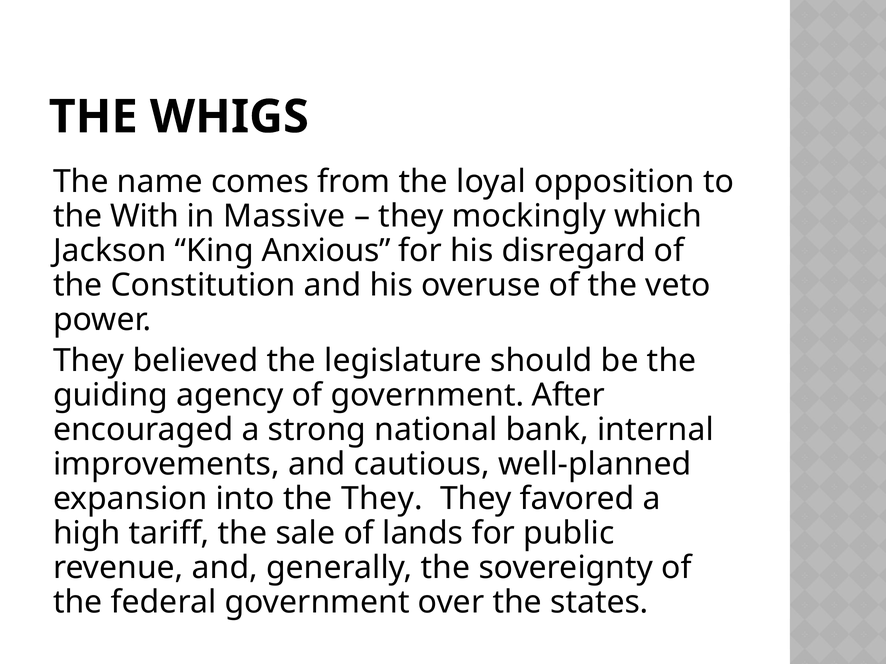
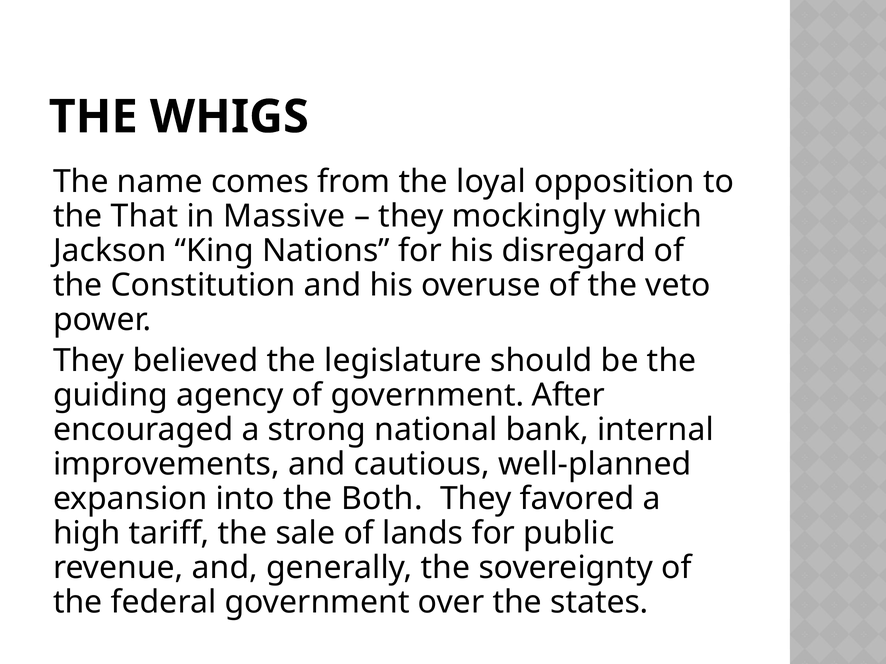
With: With -> That
Anxious: Anxious -> Nations
the They: They -> Both
